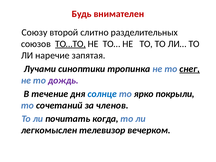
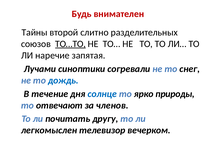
Союзу: Союзу -> Тайны
тропинка: тропинка -> согревали
снег underline: present -> none
дождь colour: purple -> blue
покрыли: покрыли -> природы
сочетаний: сочетаний -> отвечают
когда: когда -> другу
